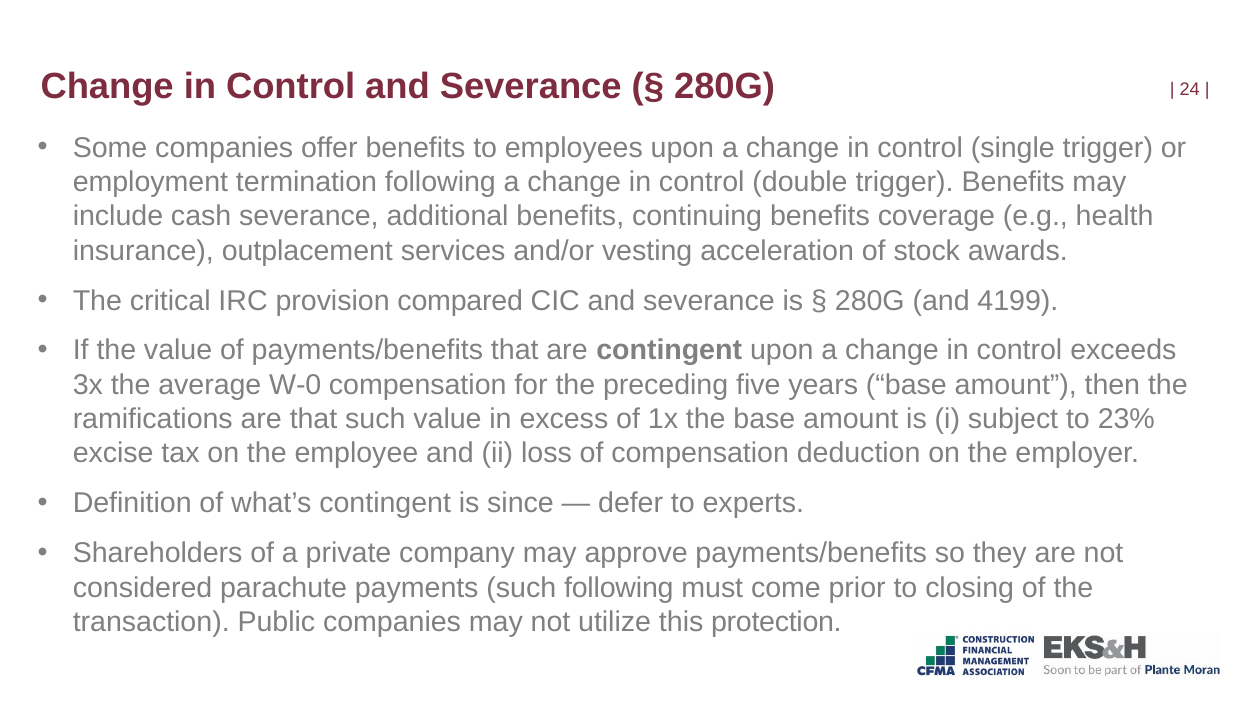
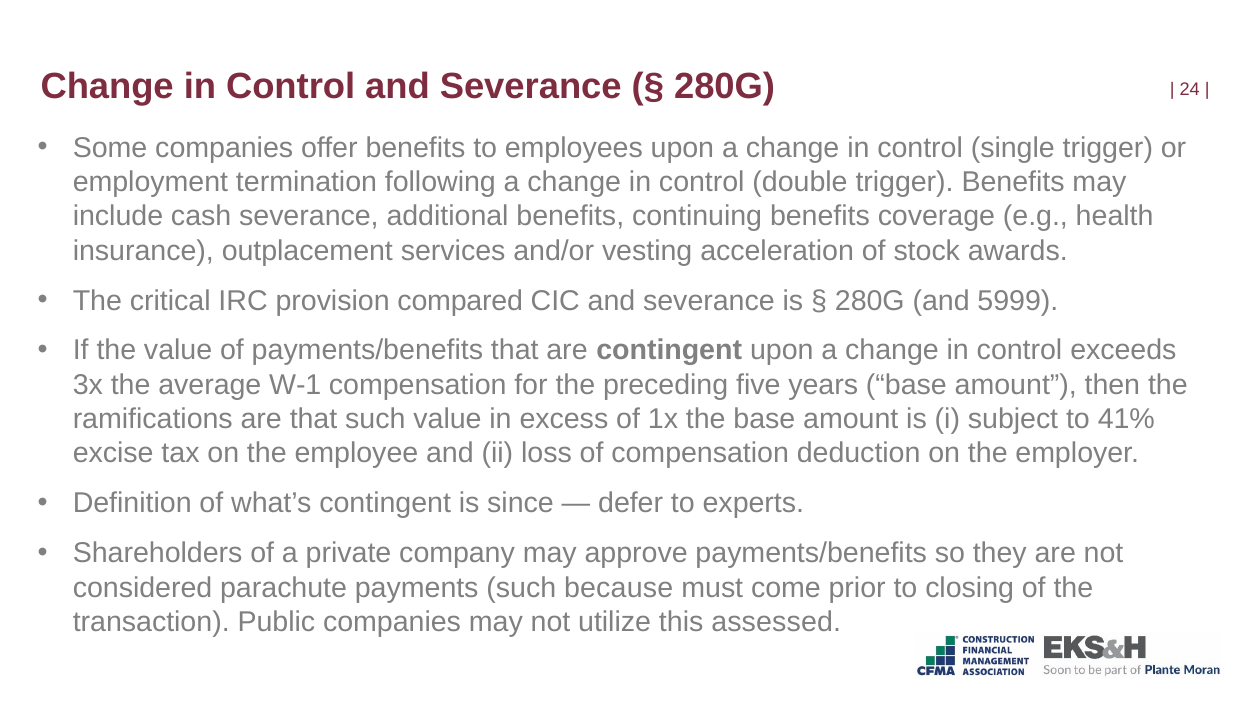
4199: 4199 -> 5999
W-0: W-0 -> W-1
23%: 23% -> 41%
such following: following -> because
protection: protection -> assessed
